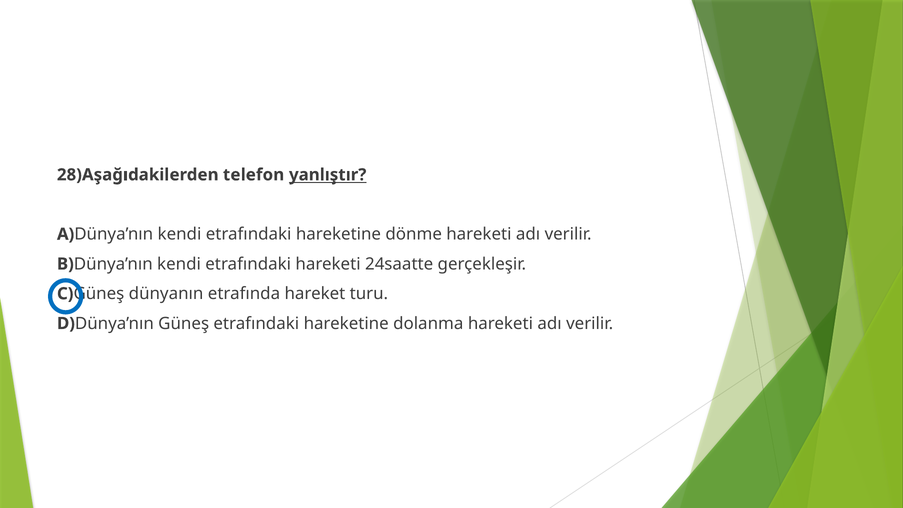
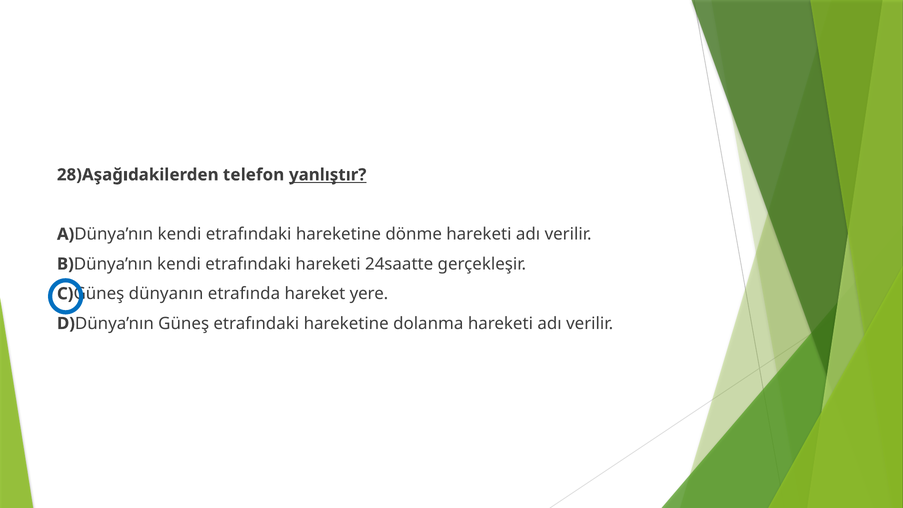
turu: turu -> yere
